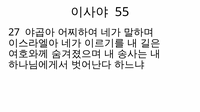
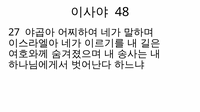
55: 55 -> 48
